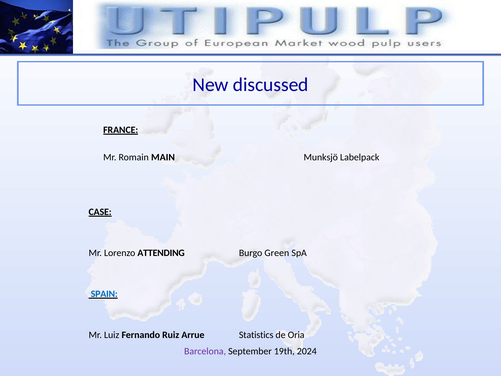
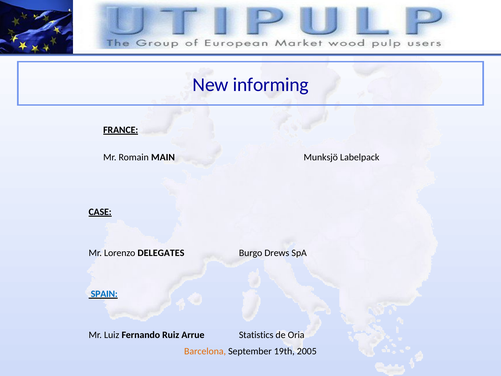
discussed: discussed -> informing
ATTENDING: ATTENDING -> DELEGATES
Green: Green -> Drews
Barcelona colour: purple -> orange
2024: 2024 -> 2005
